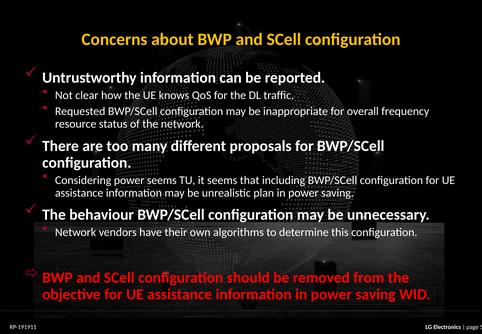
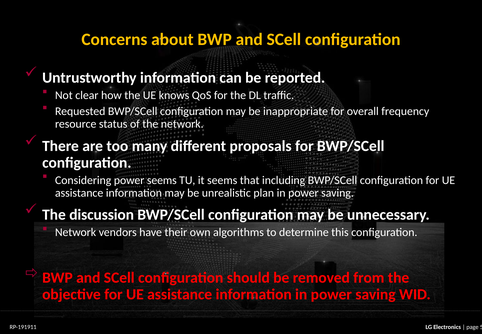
behaviour: behaviour -> discussion
